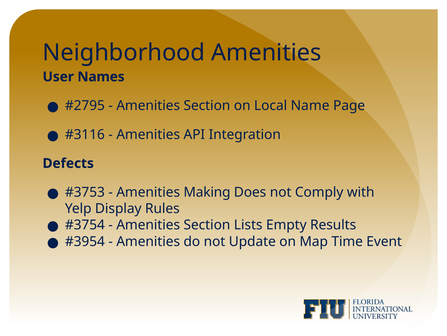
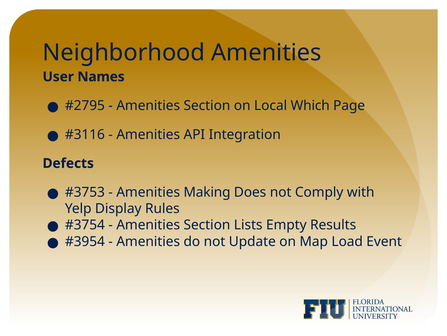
Name: Name -> Which
Time: Time -> Load
